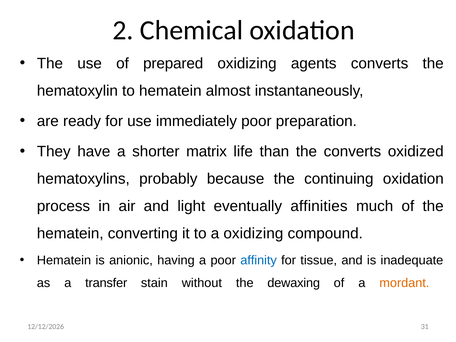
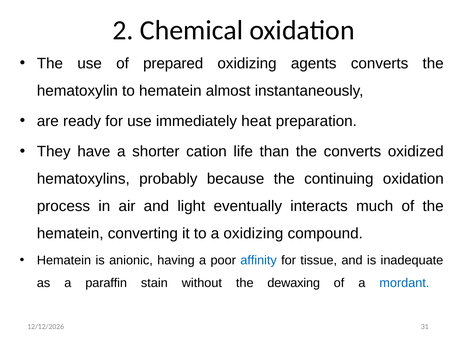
immediately poor: poor -> heat
matrix: matrix -> cation
affinities: affinities -> interacts
transfer: transfer -> paraffin
mordant colour: orange -> blue
